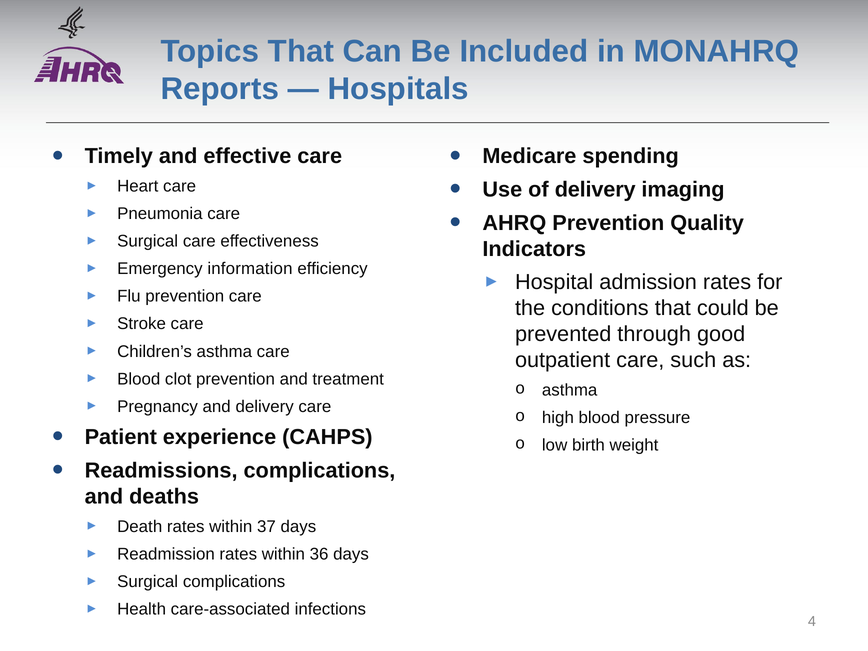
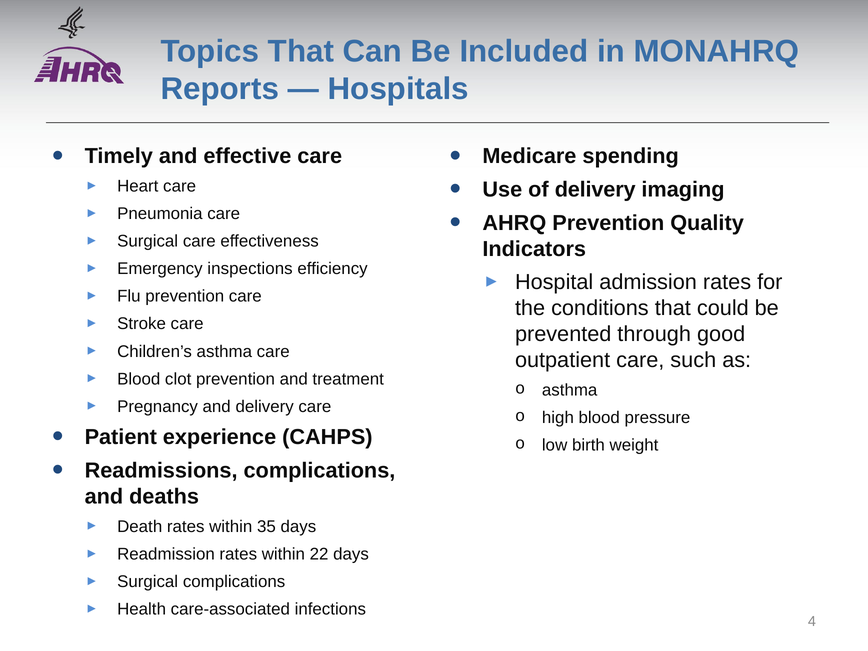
information: information -> inspections
37: 37 -> 35
36: 36 -> 22
